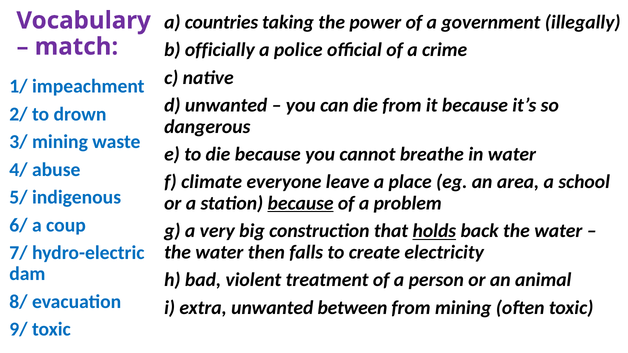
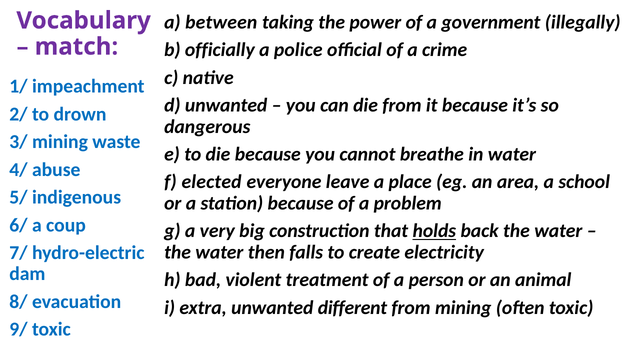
countries: countries -> between
climate: climate -> elected
because at (301, 203) underline: present -> none
between: between -> different
